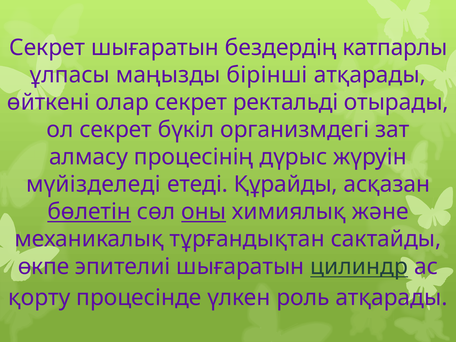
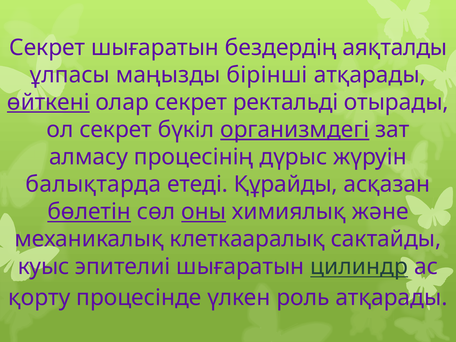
катпарлы: катпарлы -> аяқталды
өйткені underline: none -> present
организмдегі underline: none -> present
мүйізделеді: мүйізделеді -> балықтарда
тұрғандықтан: тұрғандықтан -> клеткааралық
өкпе: өкпе -> куыс
